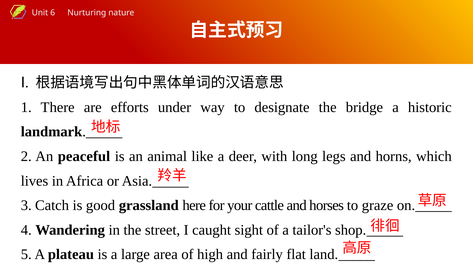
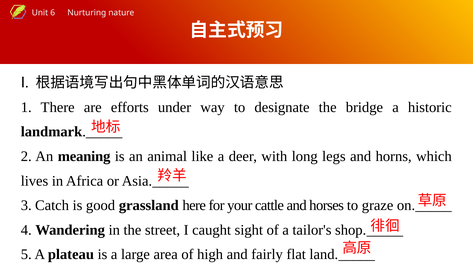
peaceful: peaceful -> meaning
